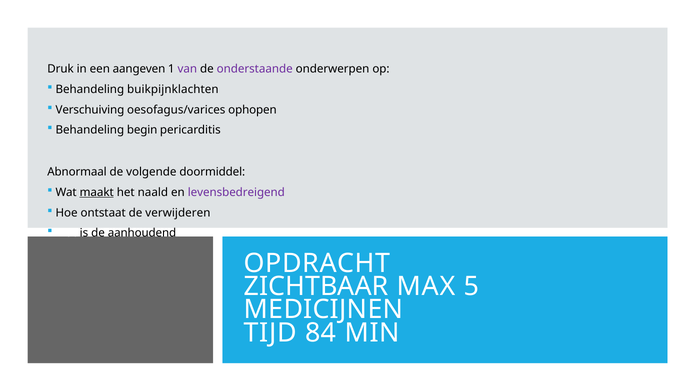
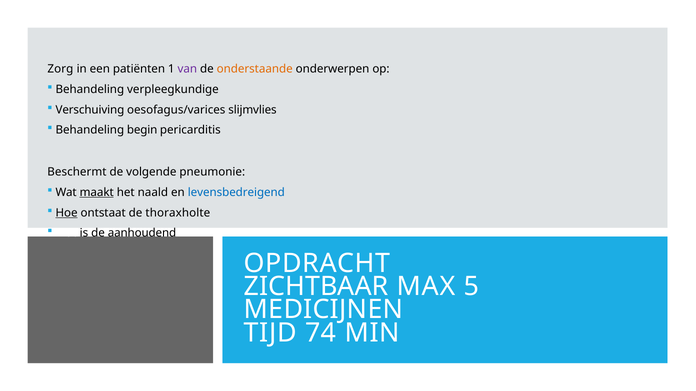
Druk: Druk -> Zorg
aangeven: aangeven -> patiënten
onderstaande colour: purple -> orange
buikpijnklachten: buikpijnklachten -> verpleegkundige
ophopen: ophopen -> slijmvlies
Abnormaal: Abnormaal -> Beschermt
doormiddel: doormiddel -> pneumonie
levensbedreigend colour: purple -> blue
Hoe underline: none -> present
verwijderen: verwijderen -> thoraxholte
84: 84 -> 74
